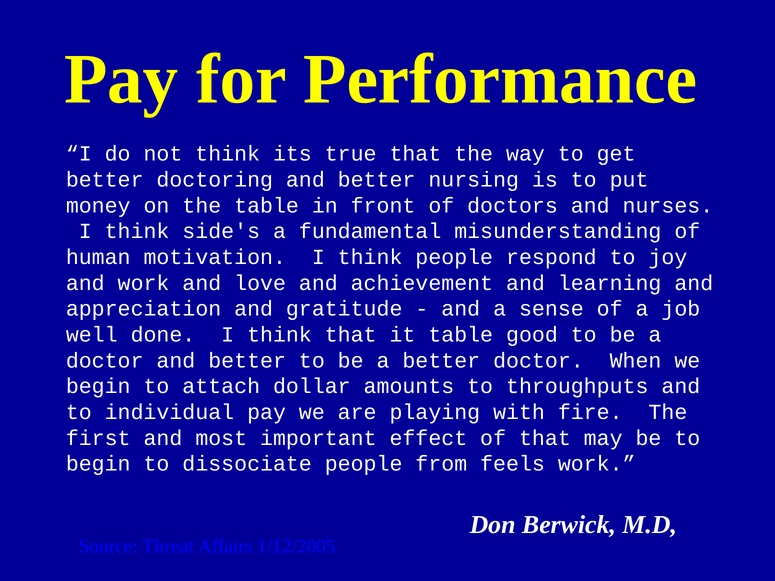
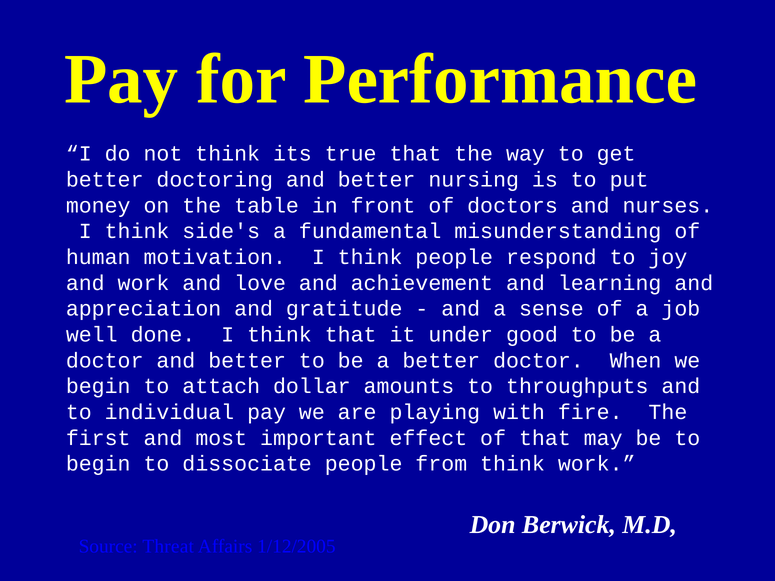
it table: table -> under
from feels: feels -> think
